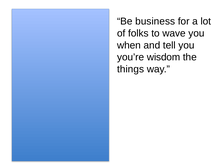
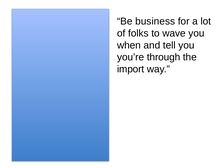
wisdom: wisdom -> through
things: things -> import
